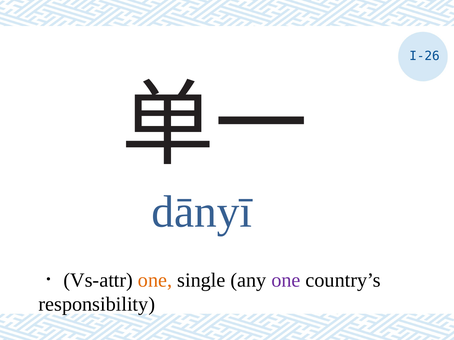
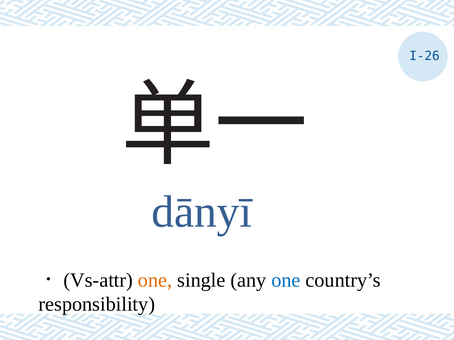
one at (286, 281) colour: purple -> blue
